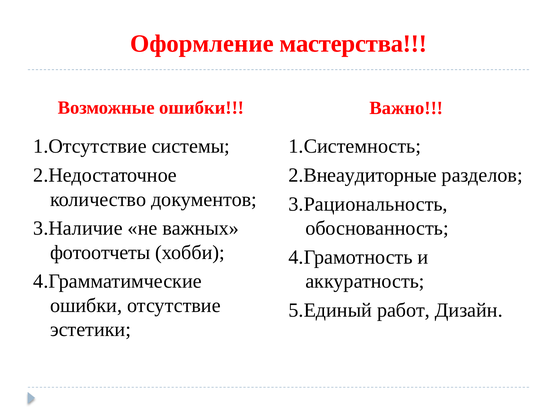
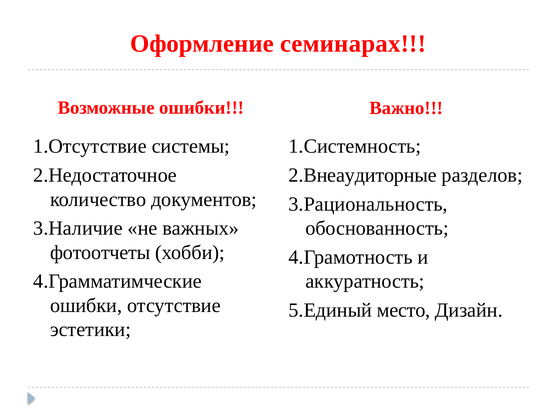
мастерства: мастерства -> семинарах
работ: работ -> место
